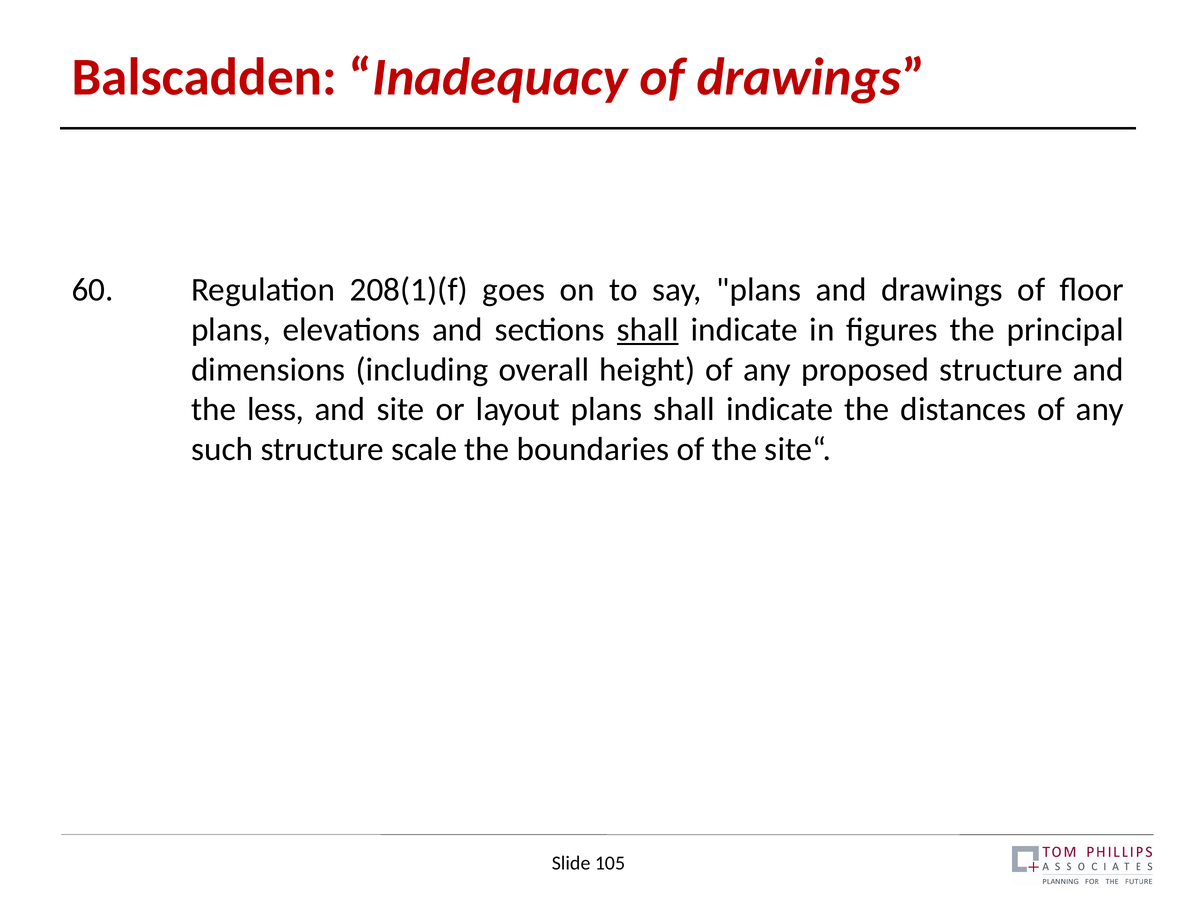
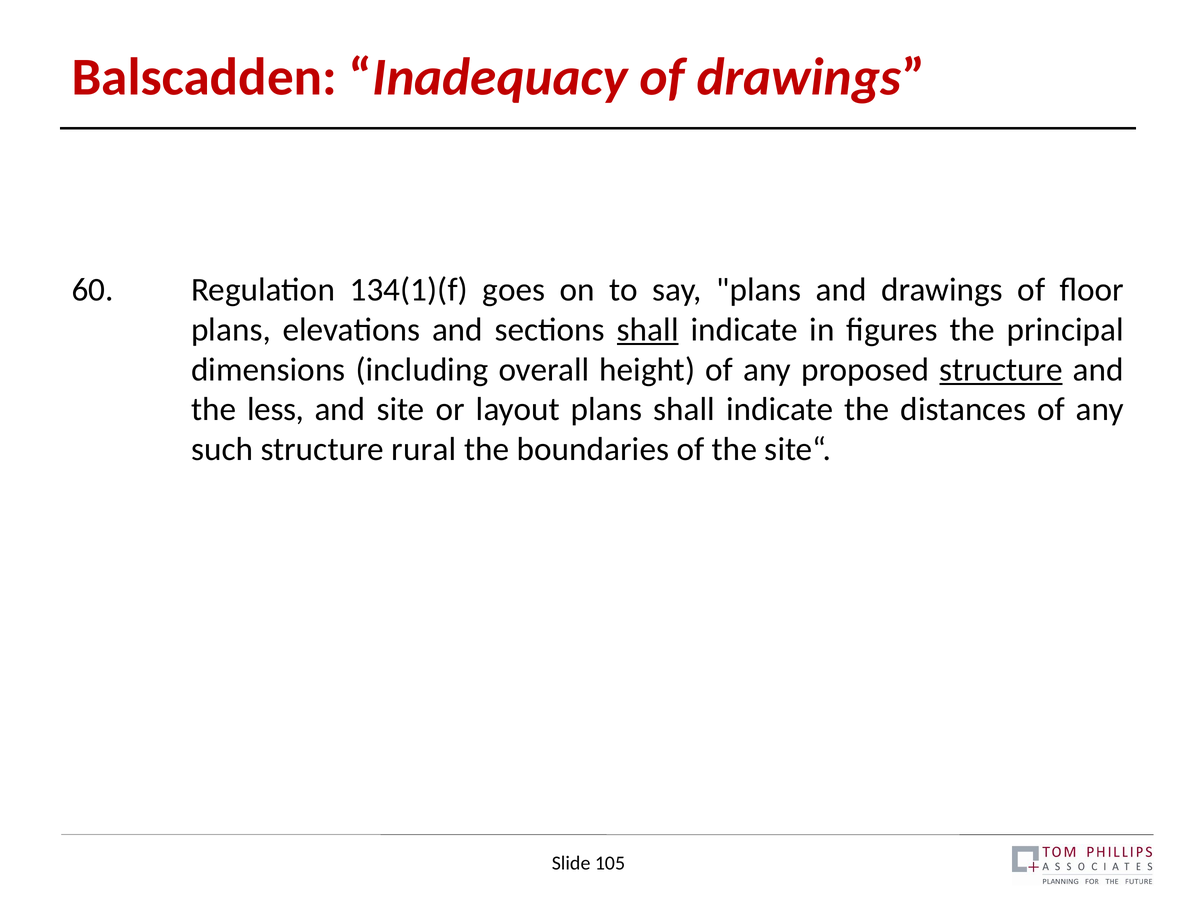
208(1)(f: 208(1)(f -> 134(1)(f
structure at (1001, 370) underline: none -> present
scale: scale -> rural
